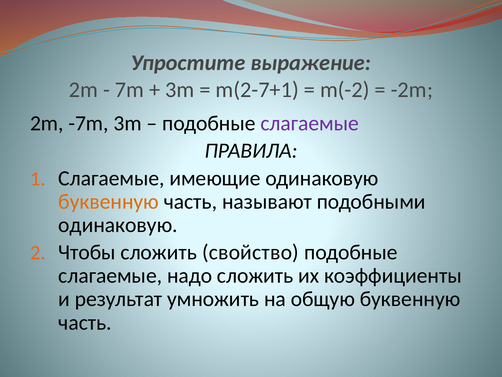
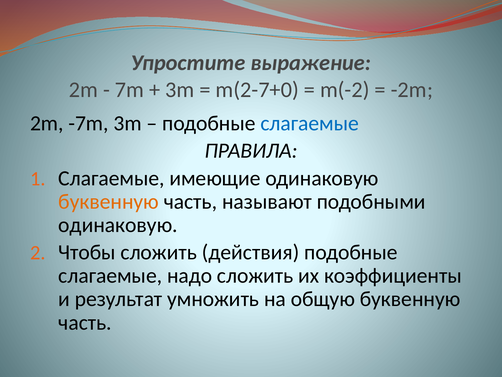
m(2-7+1: m(2-7+1 -> m(2-7+0
слагаемые at (310, 123) colour: purple -> blue
свойство: свойство -> действия
